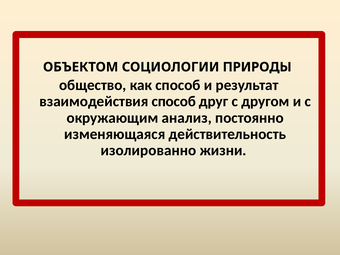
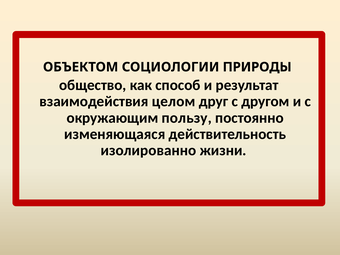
взаимодействия способ: способ -> целом
анализ: анализ -> пользу
